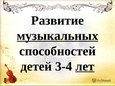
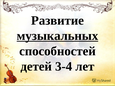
лет underline: present -> none
